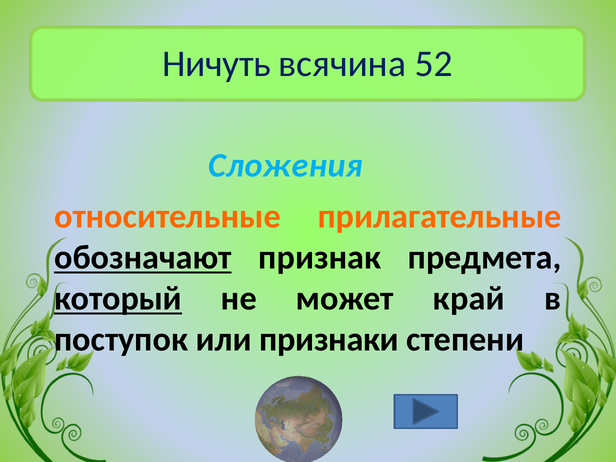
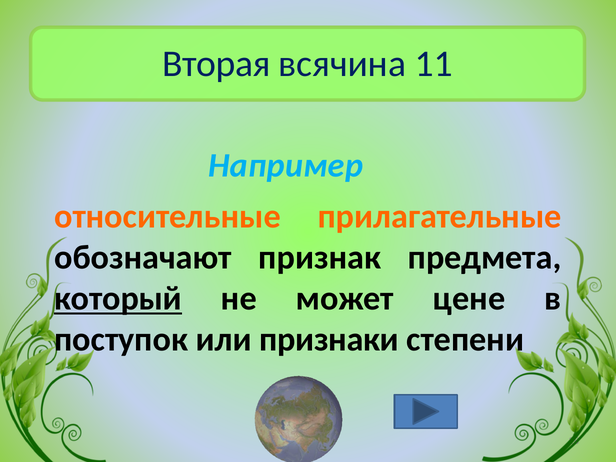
Ничуть: Ничуть -> Вторая
52: 52 -> 11
Сложения: Сложения -> Например
обозначают underline: present -> none
край: край -> цене
